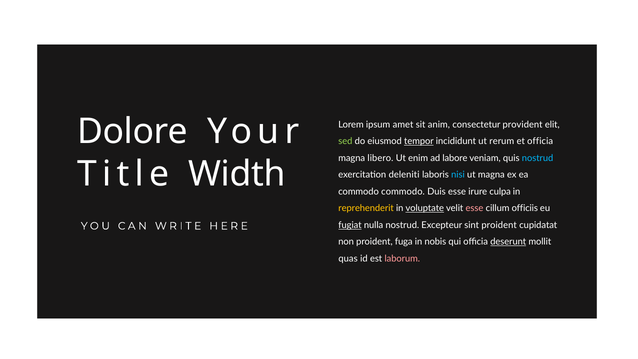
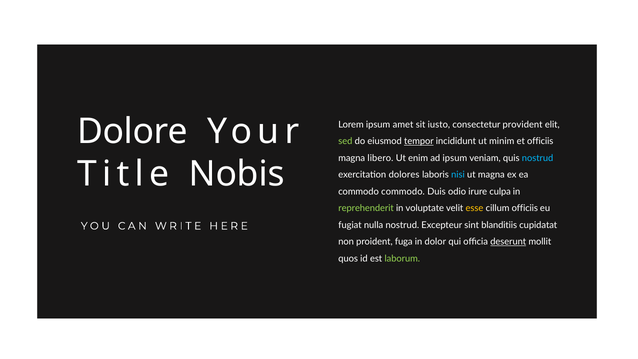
anim: anim -> iusto
rerum: rerum -> minim
et officia: officia -> officiis
ad labore: labore -> ipsum
Width: Width -> Nobis
deleniti: deleniti -> dolores
Duis esse: esse -> odio
reprehenderit colour: yellow -> light green
voluptate underline: present -> none
esse at (475, 208) colour: pink -> yellow
fugiat underline: present -> none
sint proident: proident -> blanditiis
nobis: nobis -> dolor
quas: quas -> quos
laborum colour: pink -> light green
